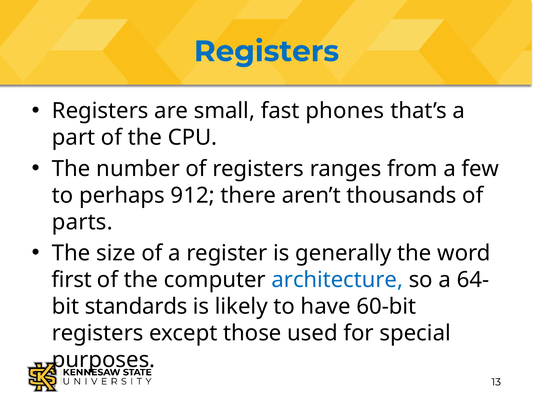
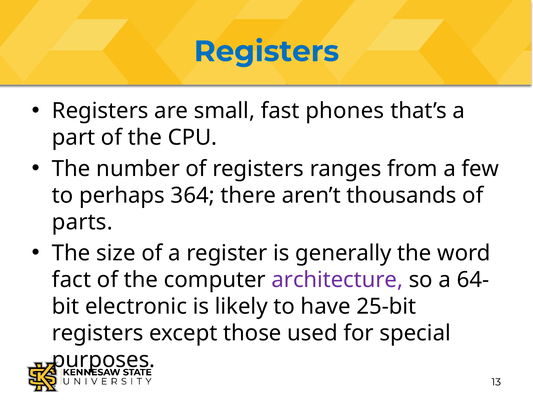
912: 912 -> 364
first: first -> fact
architecture colour: blue -> purple
standards: standards -> electronic
60-bit: 60-bit -> 25-bit
